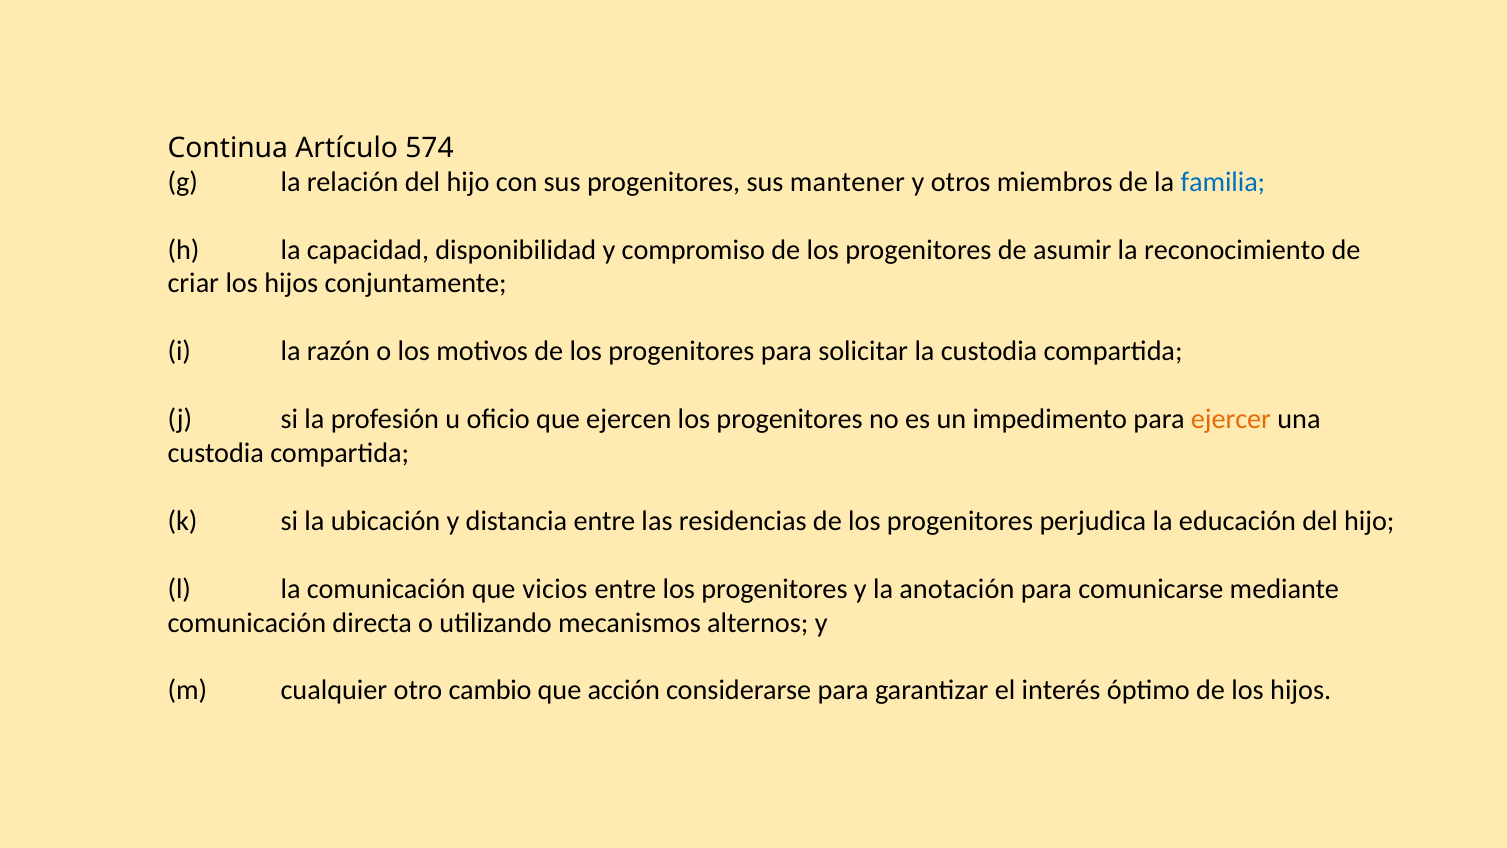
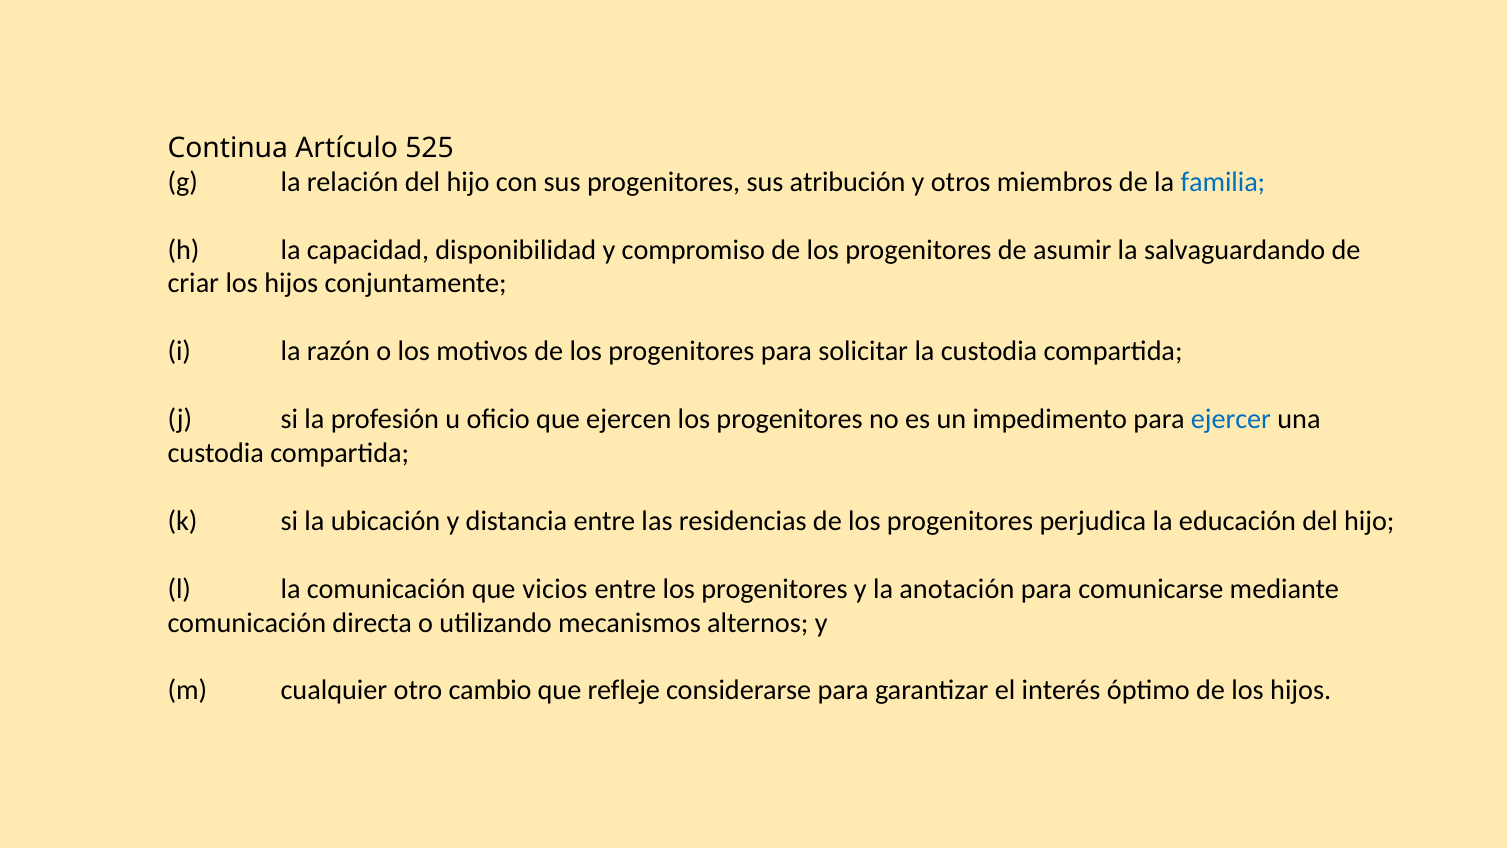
574: 574 -> 525
mantener: mantener -> atribución
reconocimiento: reconocimiento -> salvaguardando
ejercer colour: orange -> blue
acción: acción -> refleje
